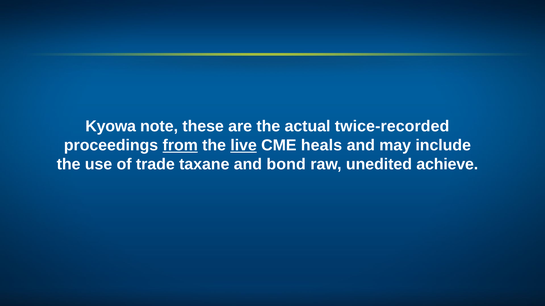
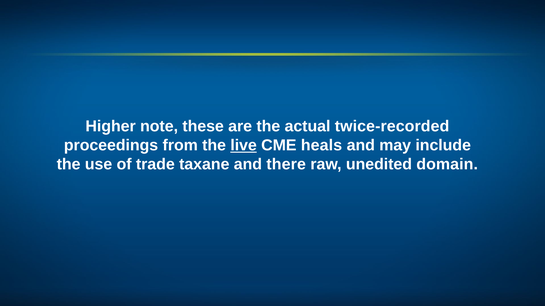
Kyowa: Kyowa -> Higher
from underline: present -> none
bond: bond -> there
achieve: achieve -> domain
